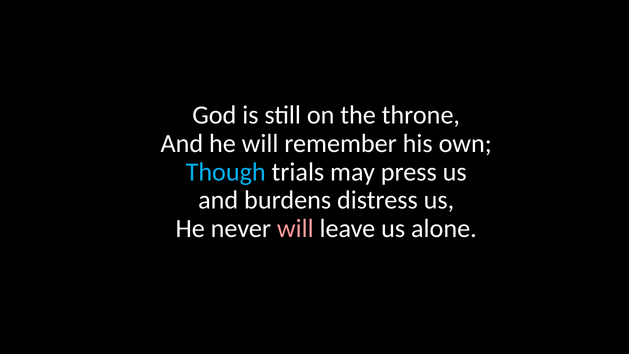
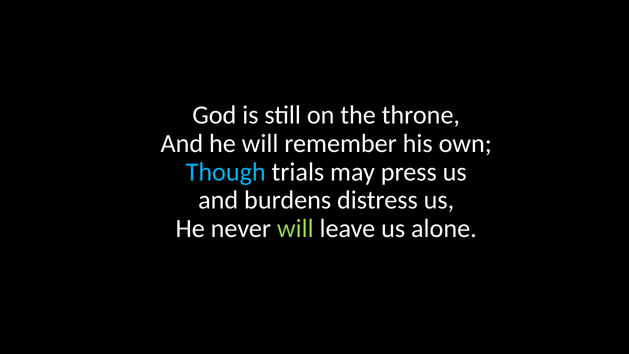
will at (295, 228) colour: pink -> light green
